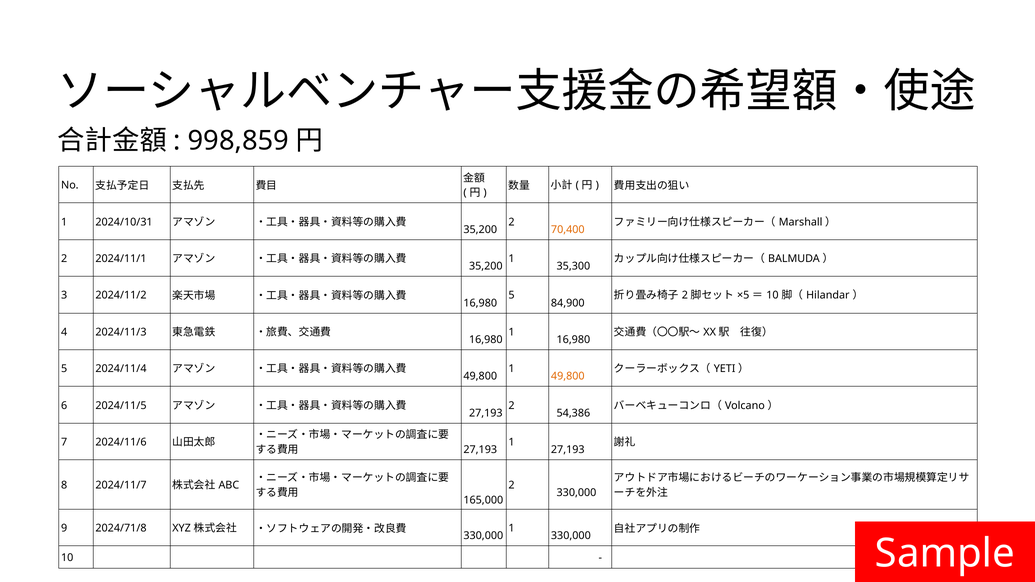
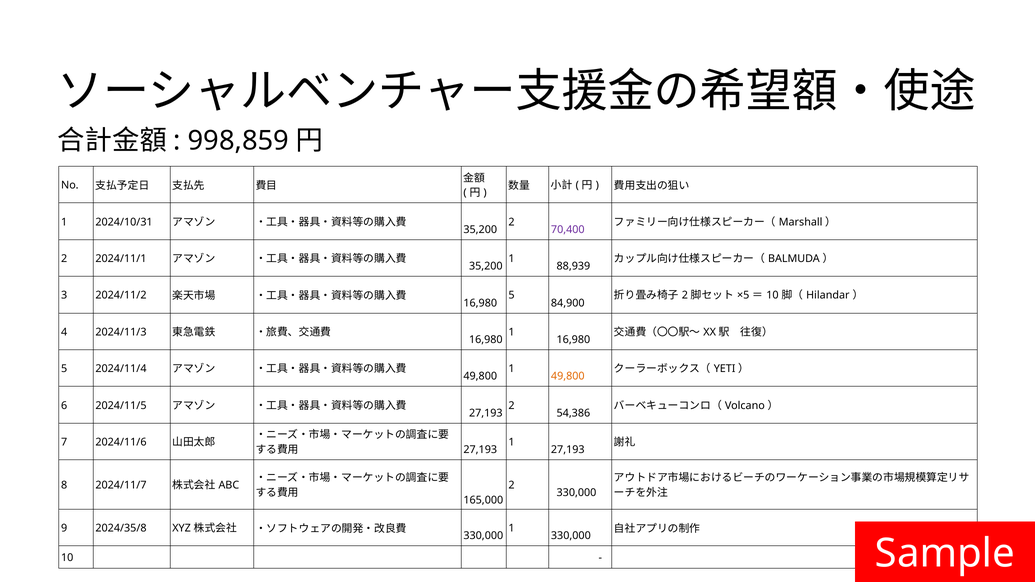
70,400 colour: orange -> purple
35,300: 35,300 -> 88,939
2024/71/8: 2024/71/8 -> 2024/35/8
